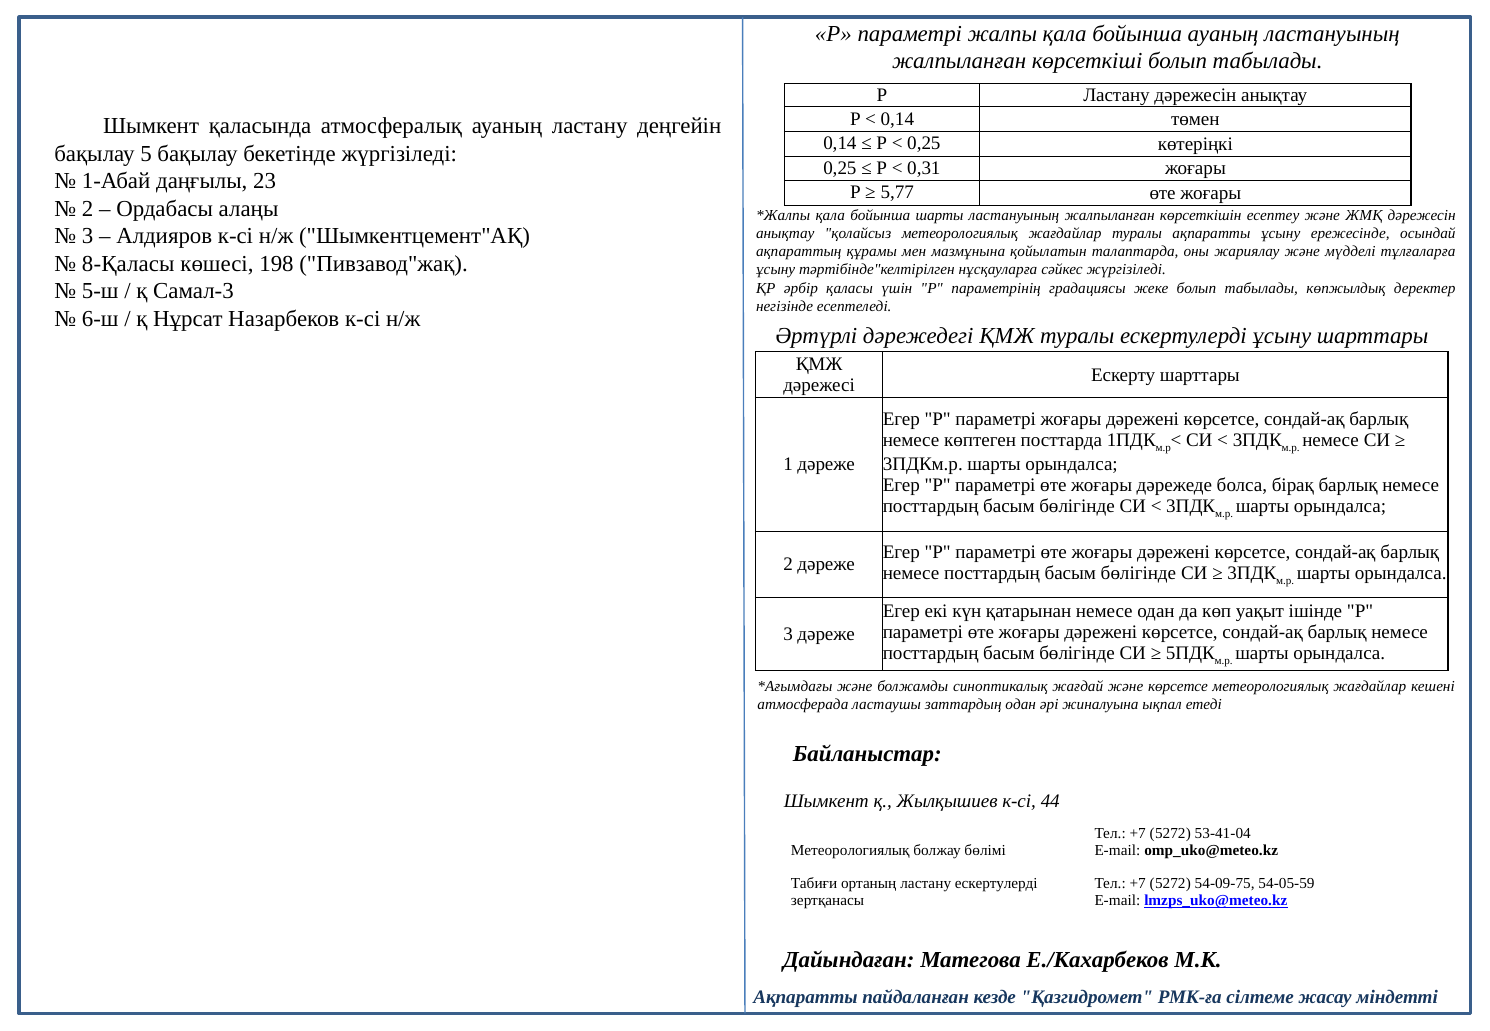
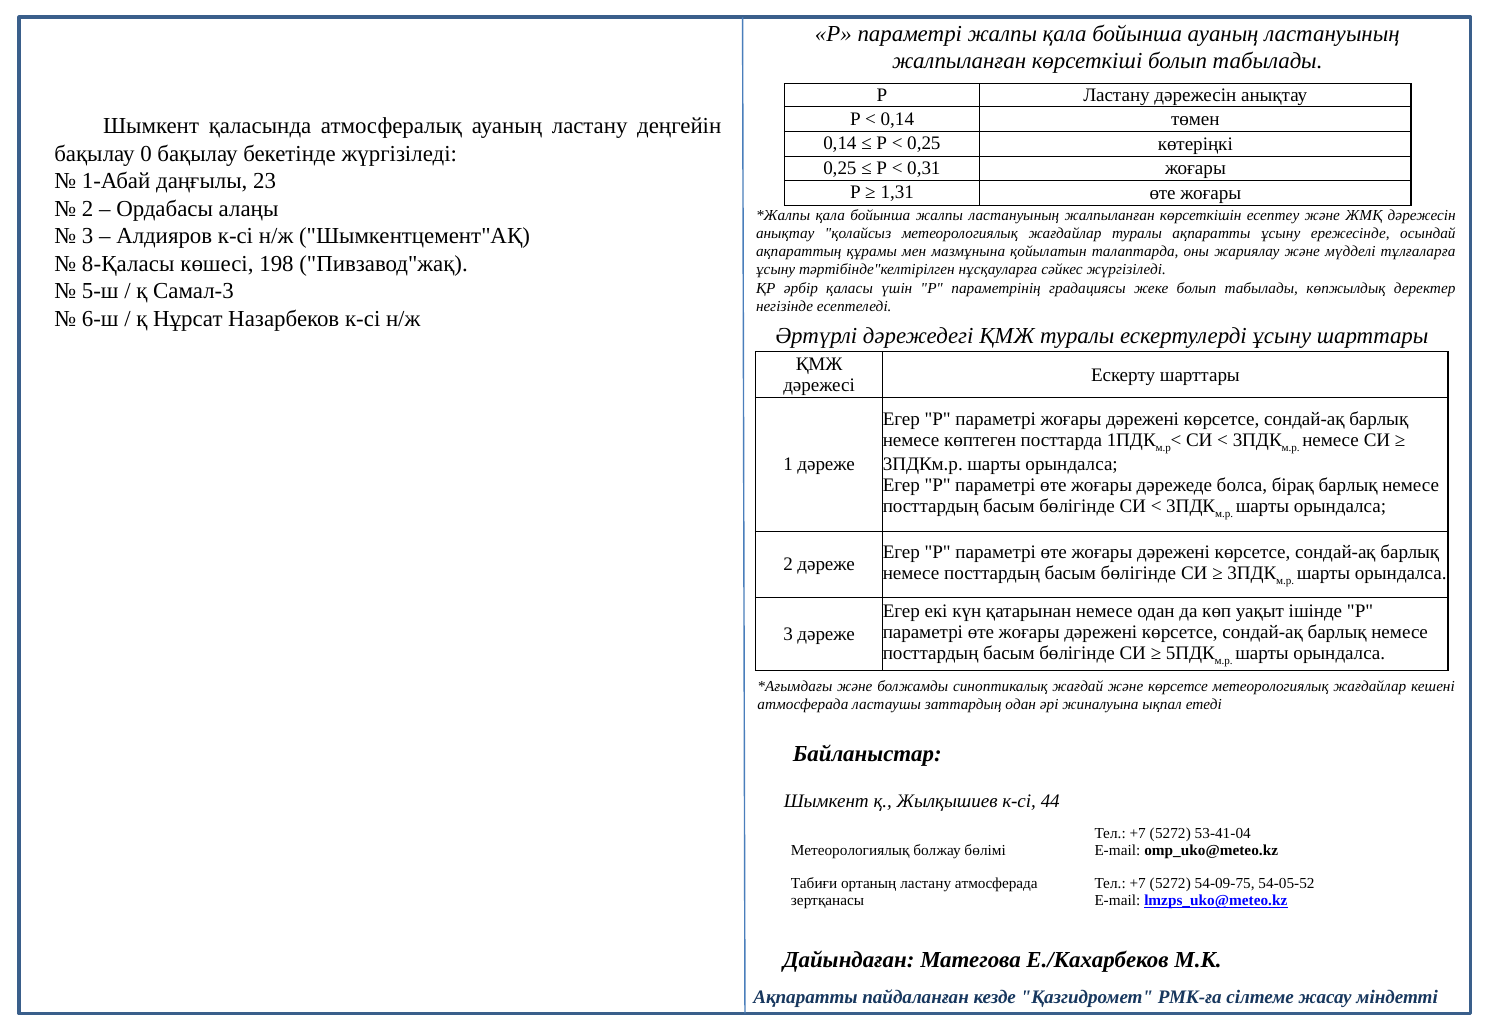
5: 5 -> 0
5,77: 5,77 -> 1,31
бойынша шарты: шарты -> жалпы
ластану ескертулерді: ескертулерді -> атмосферада
54-05-59: 54-05-59 -> 54-05-52
